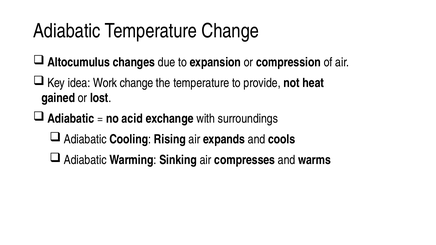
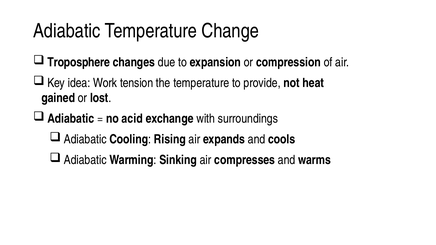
Altocumulus: Altocumulus -> Troposphere
Work change: change -> tension
